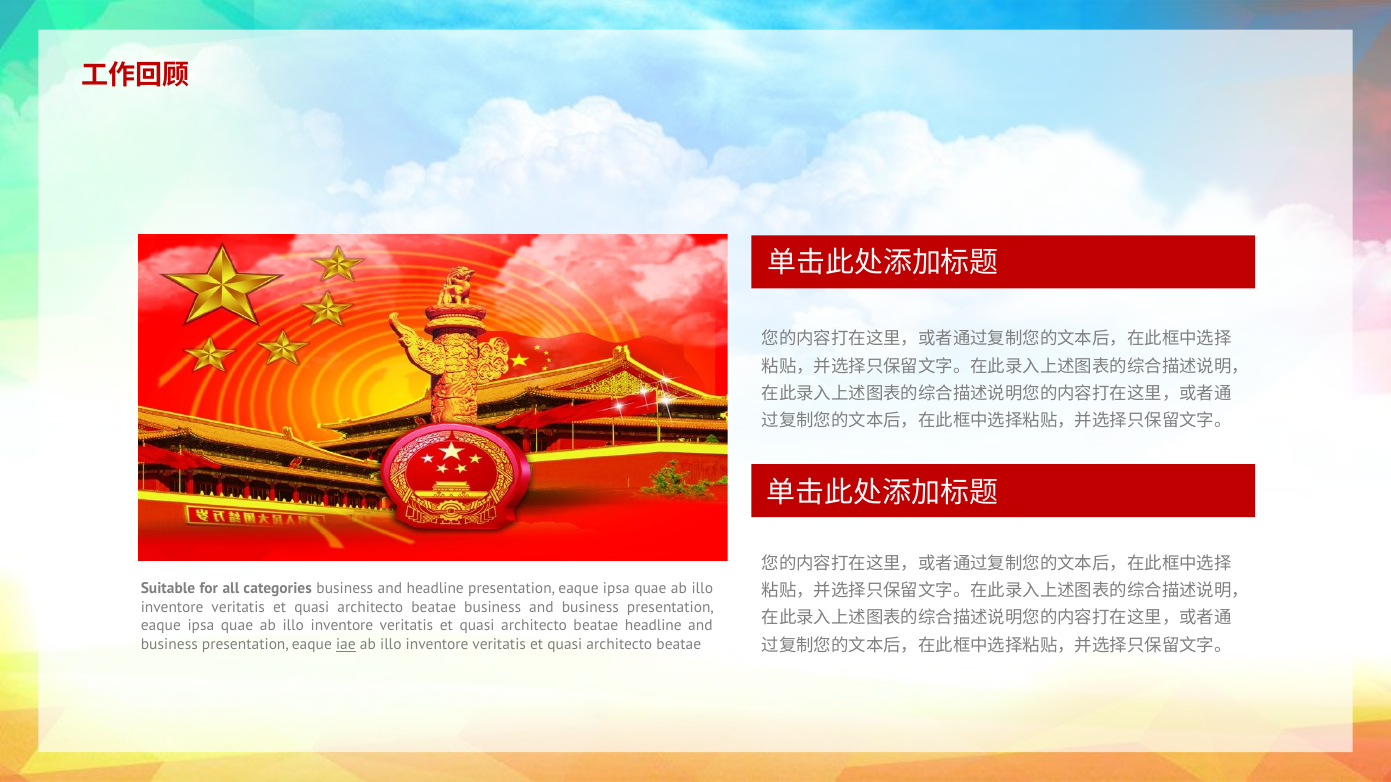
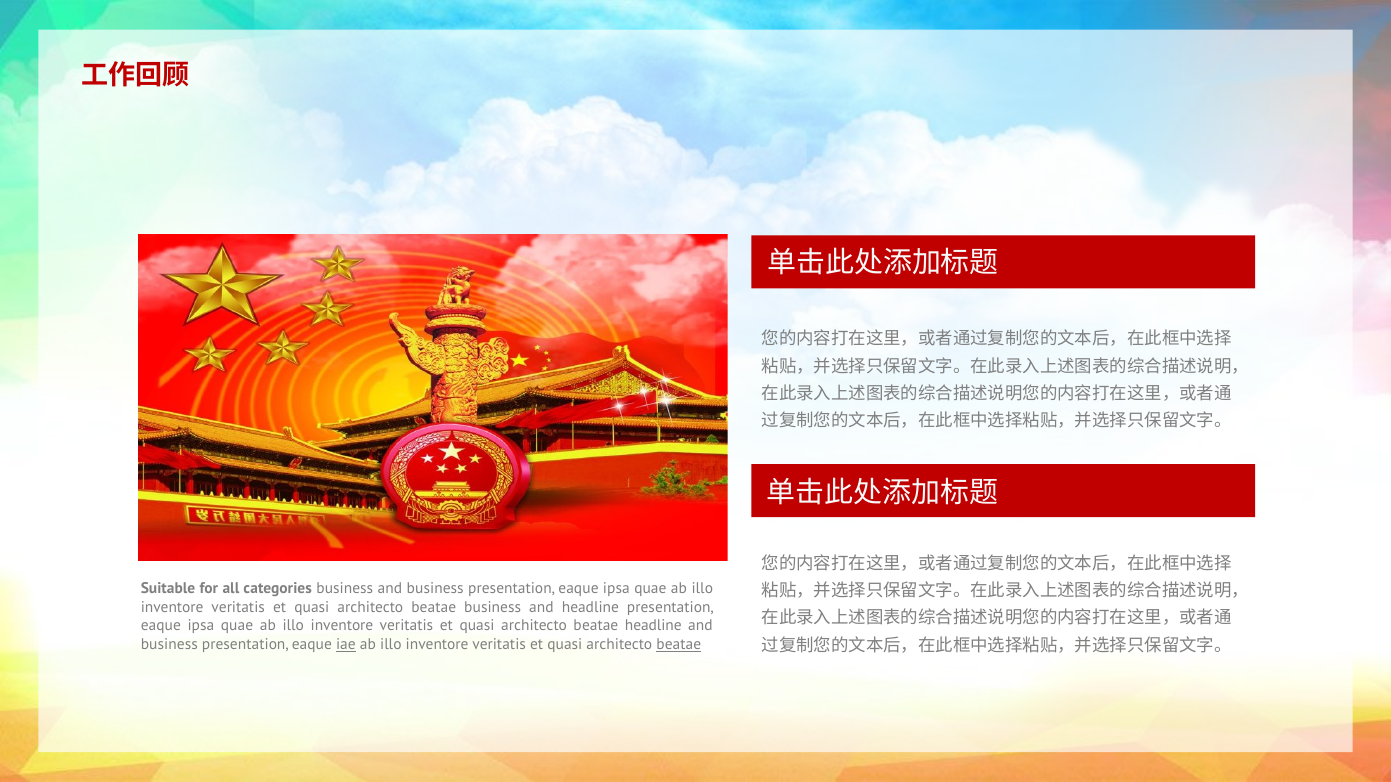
business and headline: headline -> business
business and business: business -> headline
beatae at (679, 645) underline: none -> present
